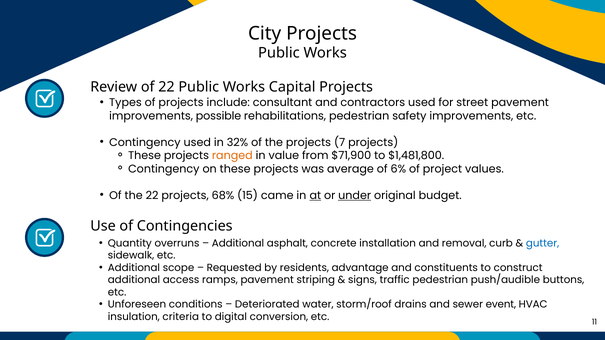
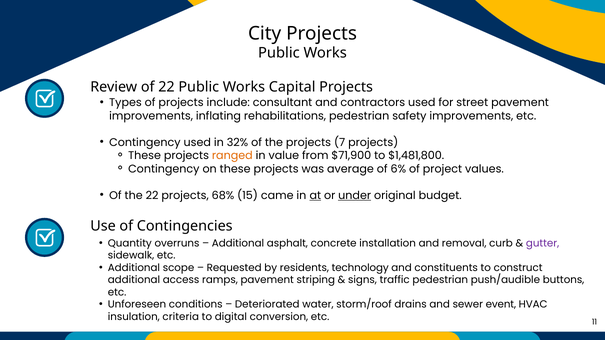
possible: possible -> inflating
gutter colour: blue -> purple
advantage: advantage -> technology
